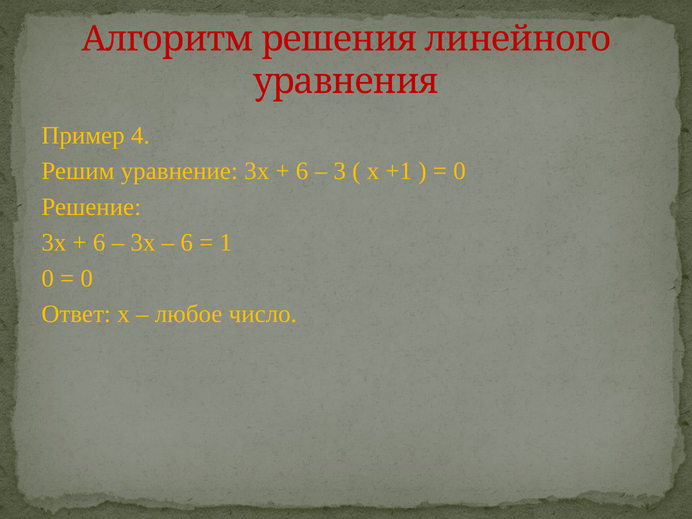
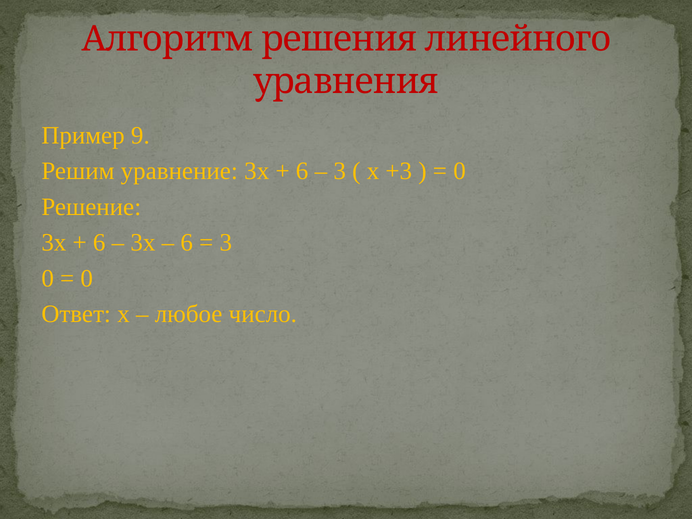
4: 4 -> 9
+1: +1 -> +3
1 at (226, 243): 1 -> 3
